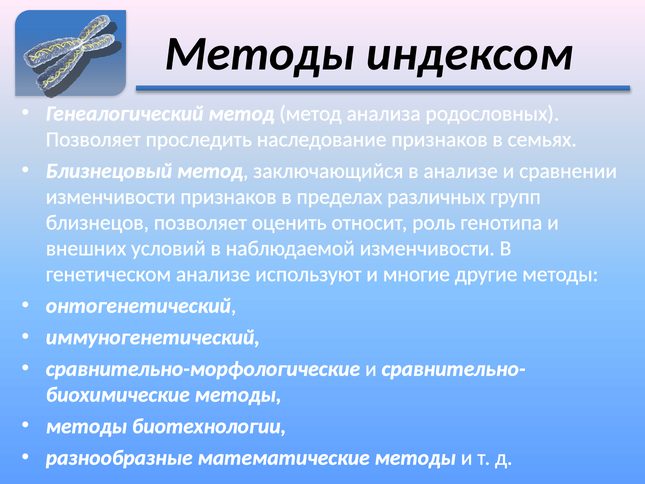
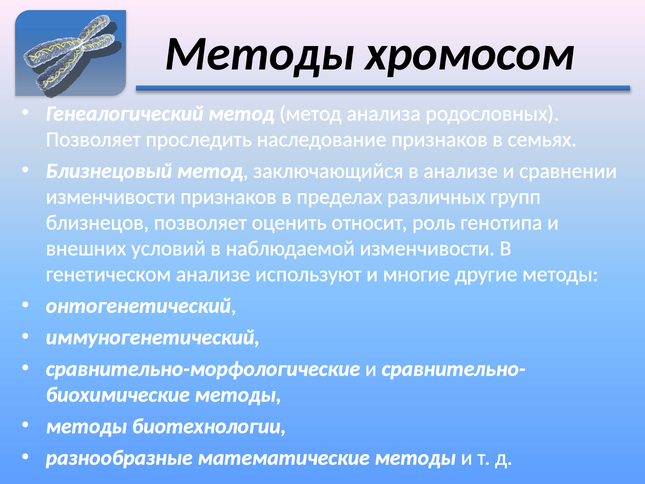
индексом: индексом -> хромосом
